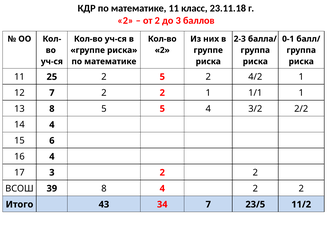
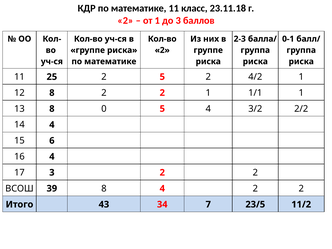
от 2: 2 -> 1
12 7: 7 -> 8
8 5: 5 -> 0
